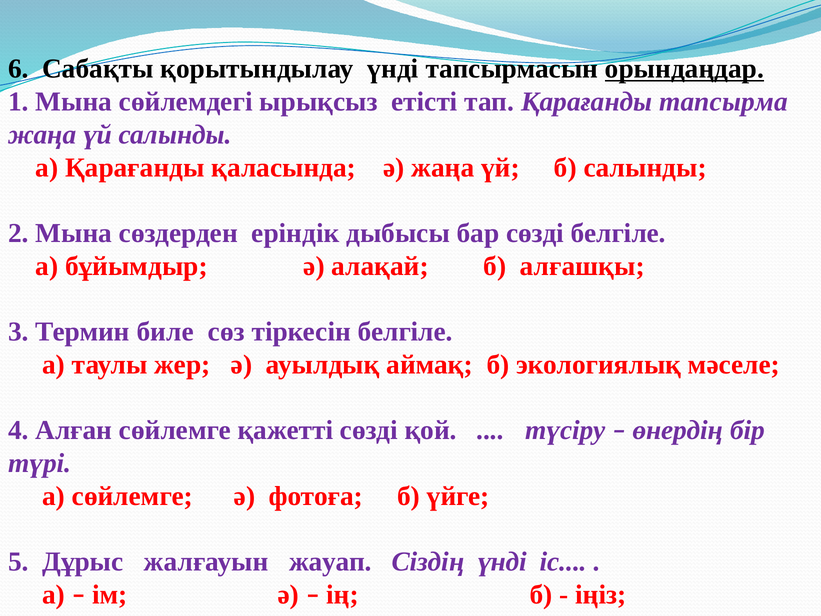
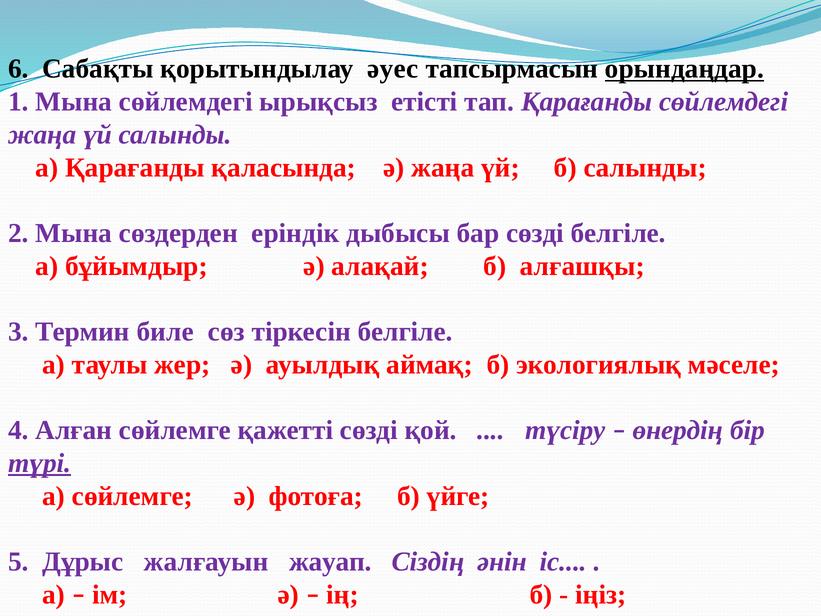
қорытындылау үнді: үнді -> әуес
Қарағанды тапсырма: тапсырма -> сөйлемдегі
түрі underline: none -> present
Сіздің үнді: үнді -> әнін
